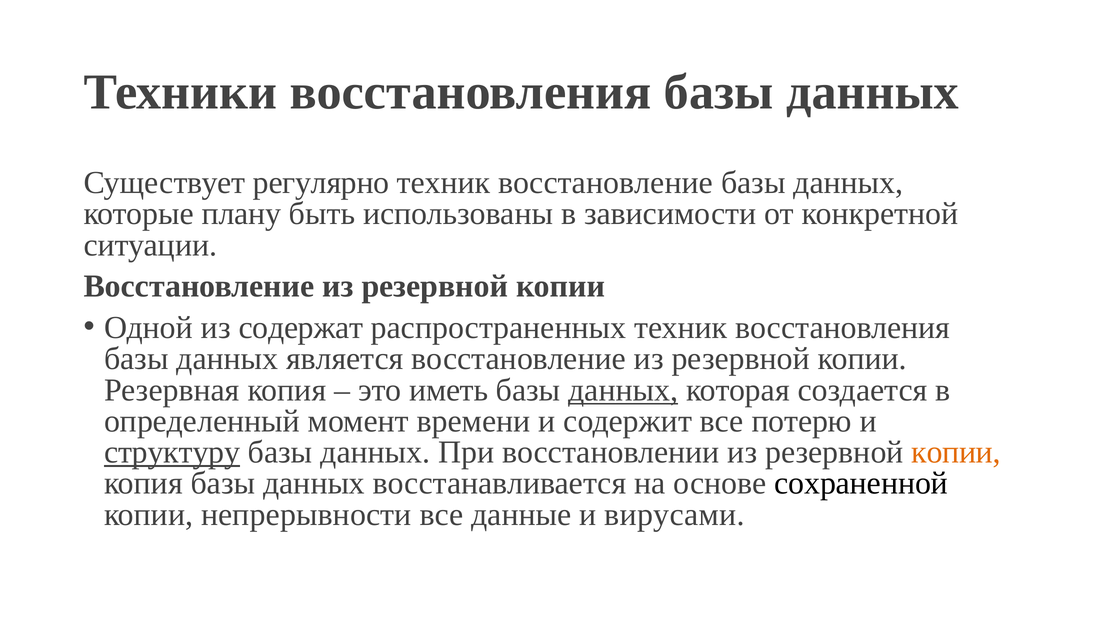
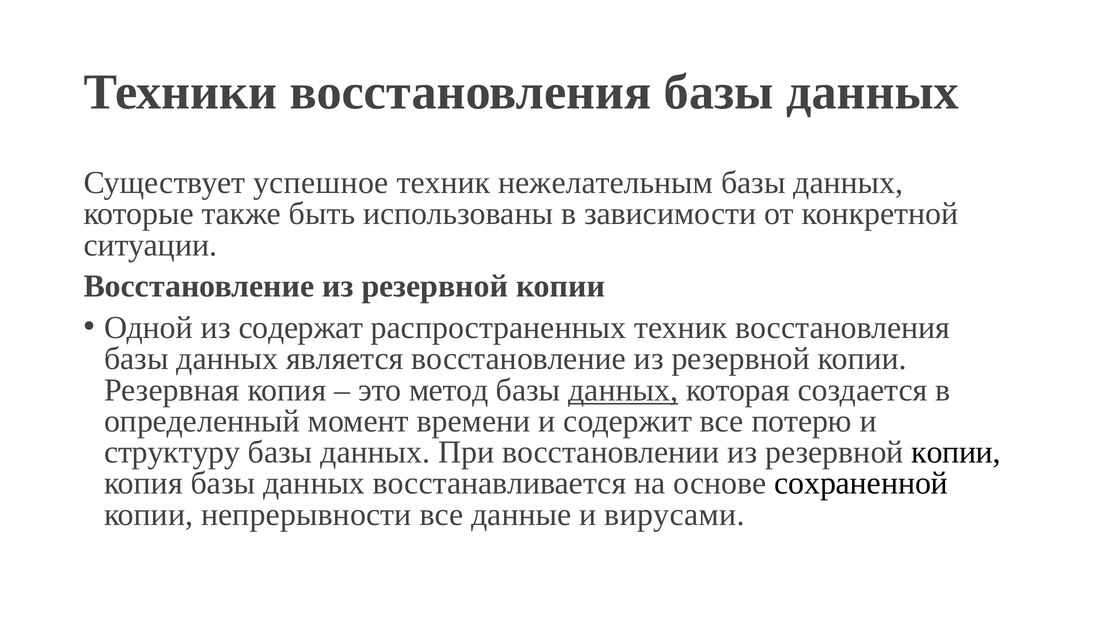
регулярно: регулярно -> успешное
техник восстановление: восстановление -> нежелательным
плану: плану -> также
иметь: иметь -> метод
структуру underline: present -> none
копии at (956, 452) colour: orange -> black
